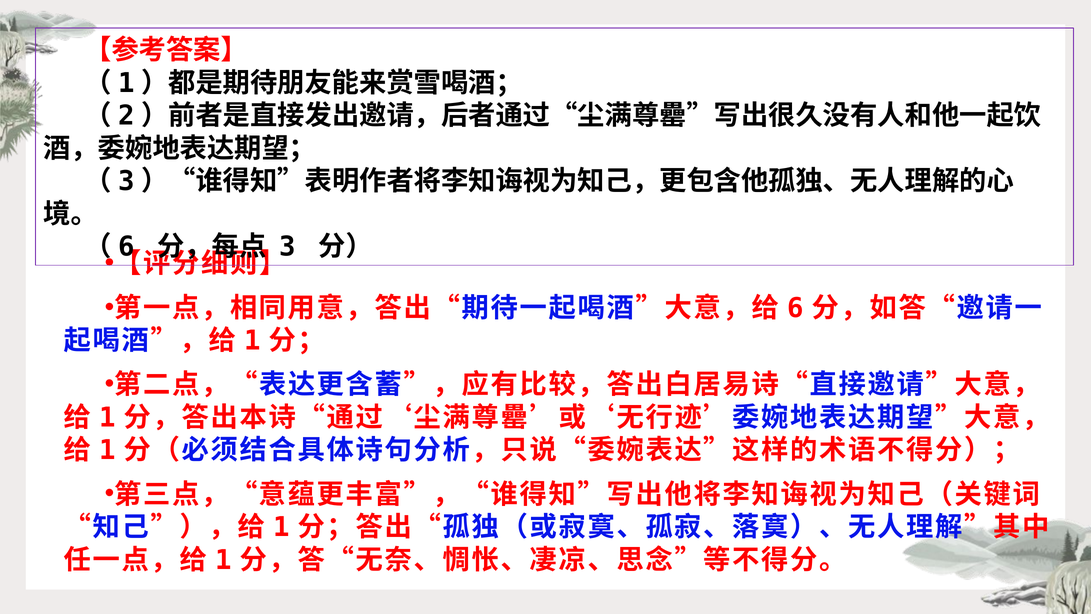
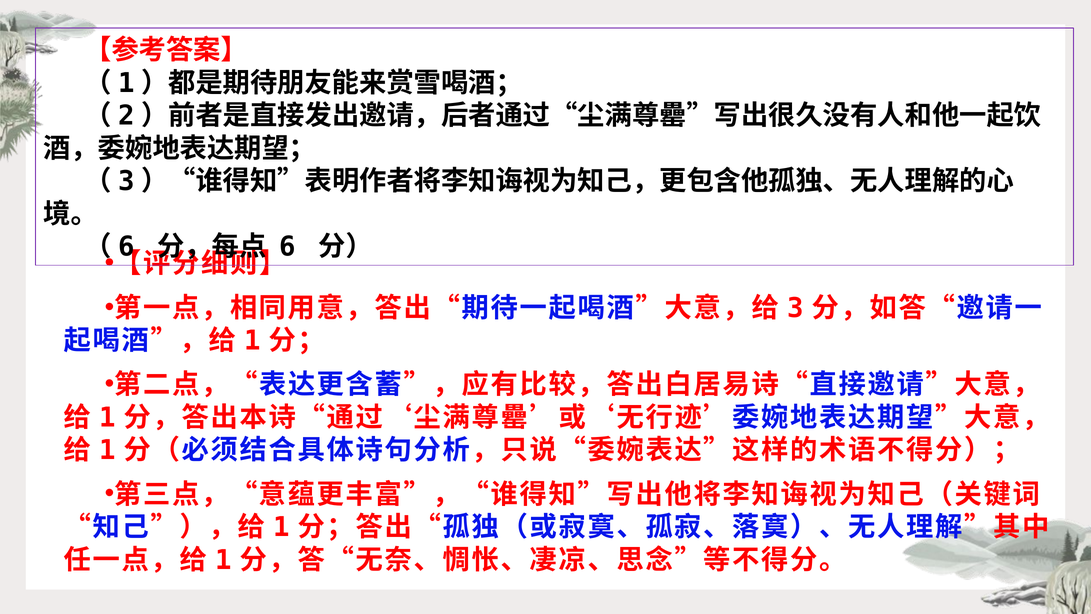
3: 3 -> 6
6: 6 -> 3
